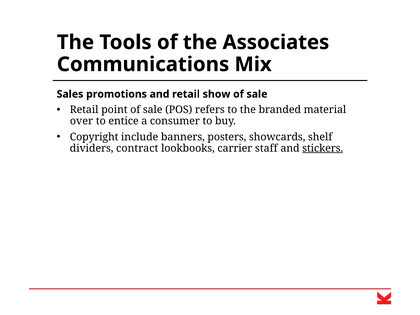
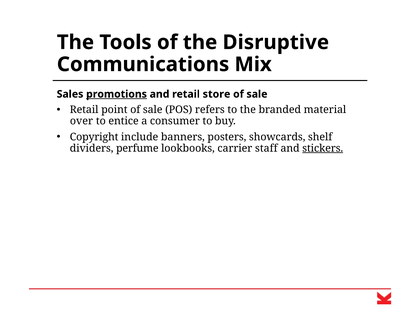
Associates: Associates -> Disruptive
promotions underline: none -> present
show: show -> store
contract: contract -> perfume
